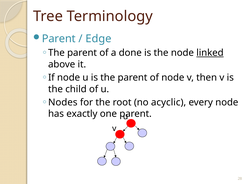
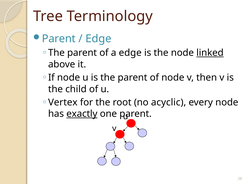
a done: done -> edge
Nodes: Nodes -> Vertex
exactly underline: none -> present
